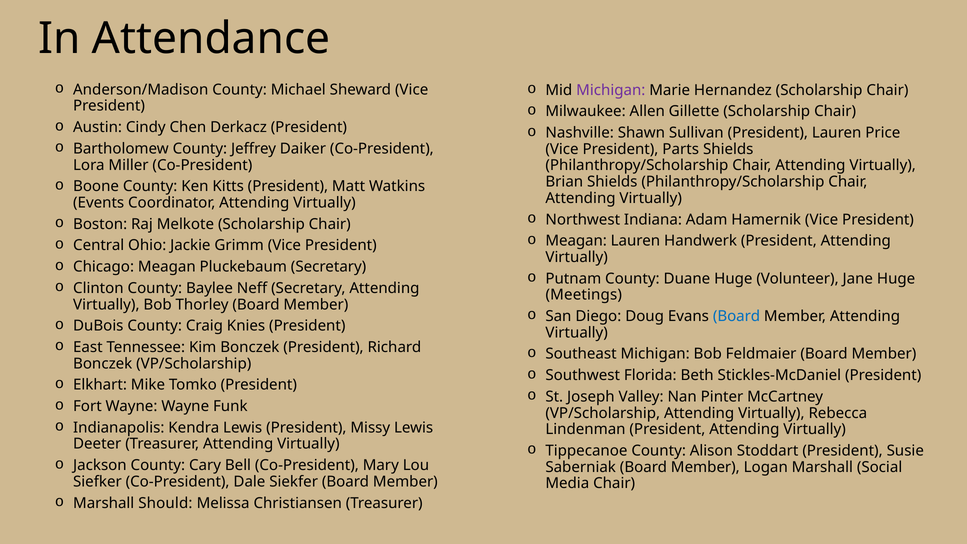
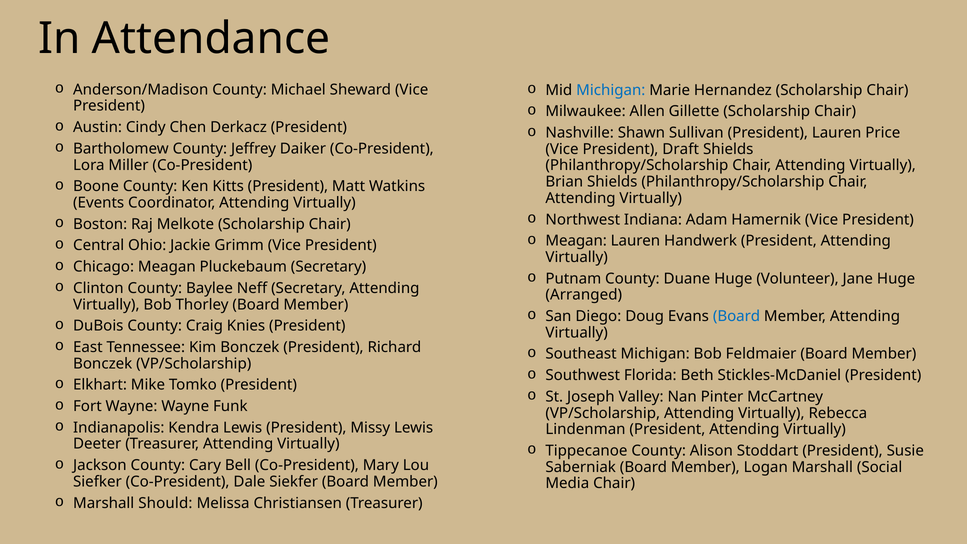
Michigan at (611, 90) colour: purple -> blue
Parts: Parts -> Draft
Meetings: Meetings -> Arranged
